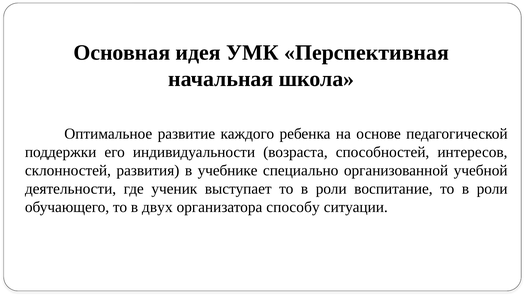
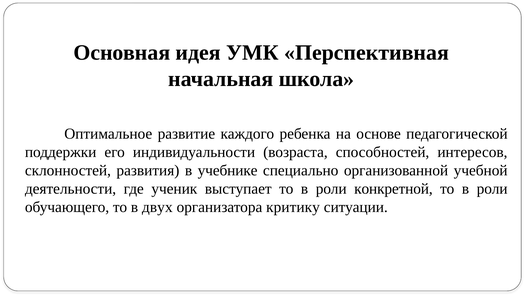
воспитание: воспитание -> конкретной
способу: способу -> критику
